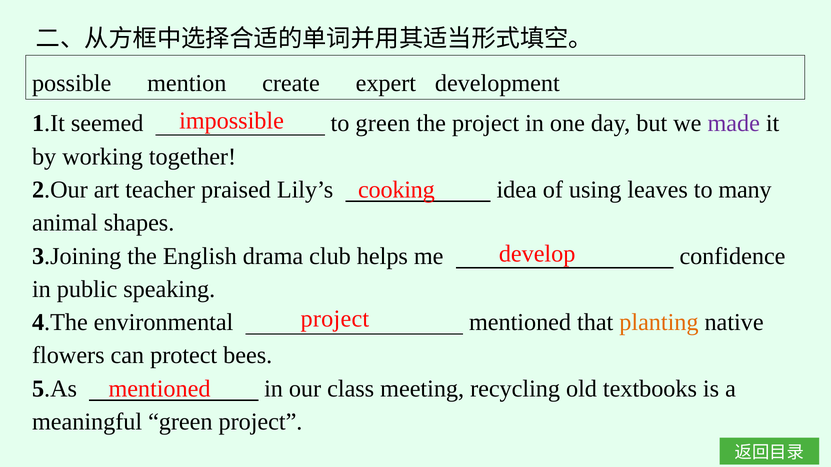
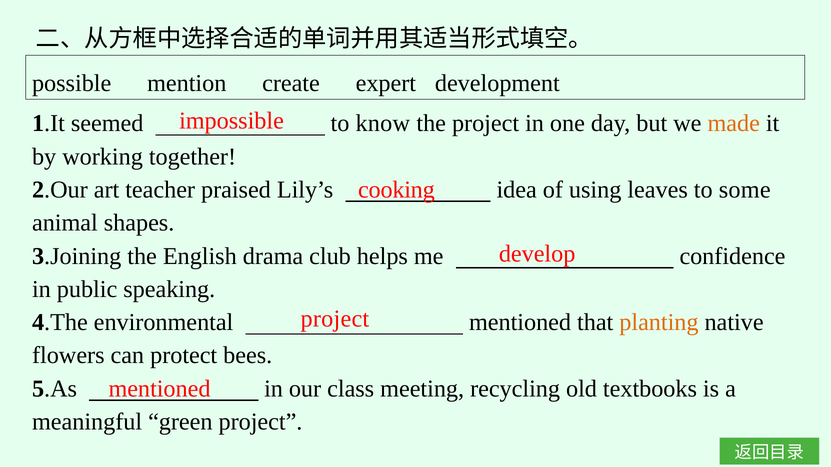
to green: green -> know
made colour: purple -> orange
many: many -> some
